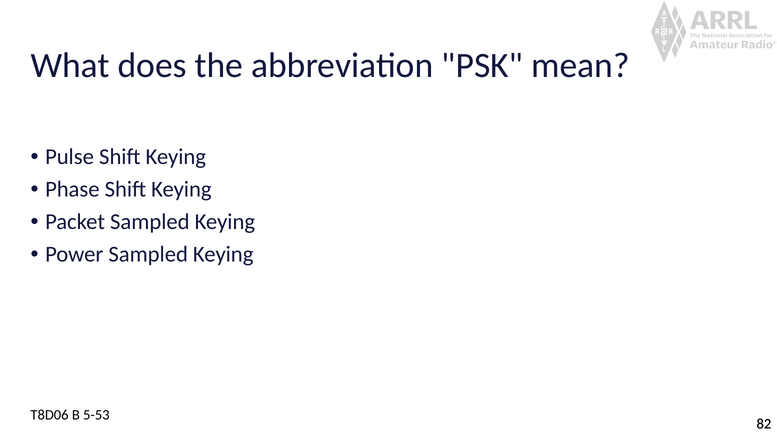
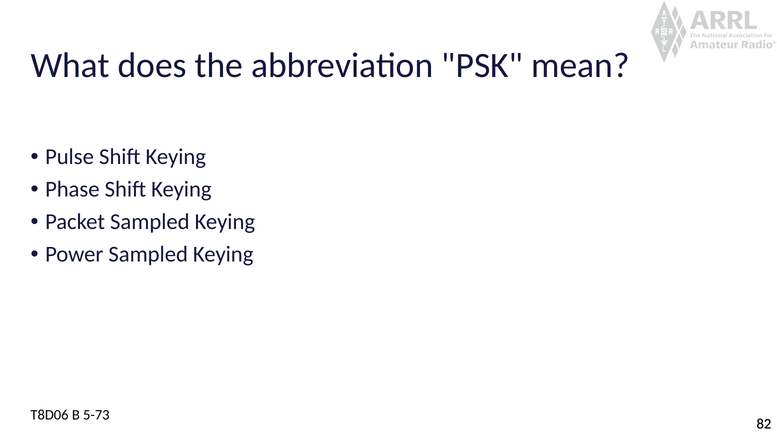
5-53: 5-53 -> 5-73
